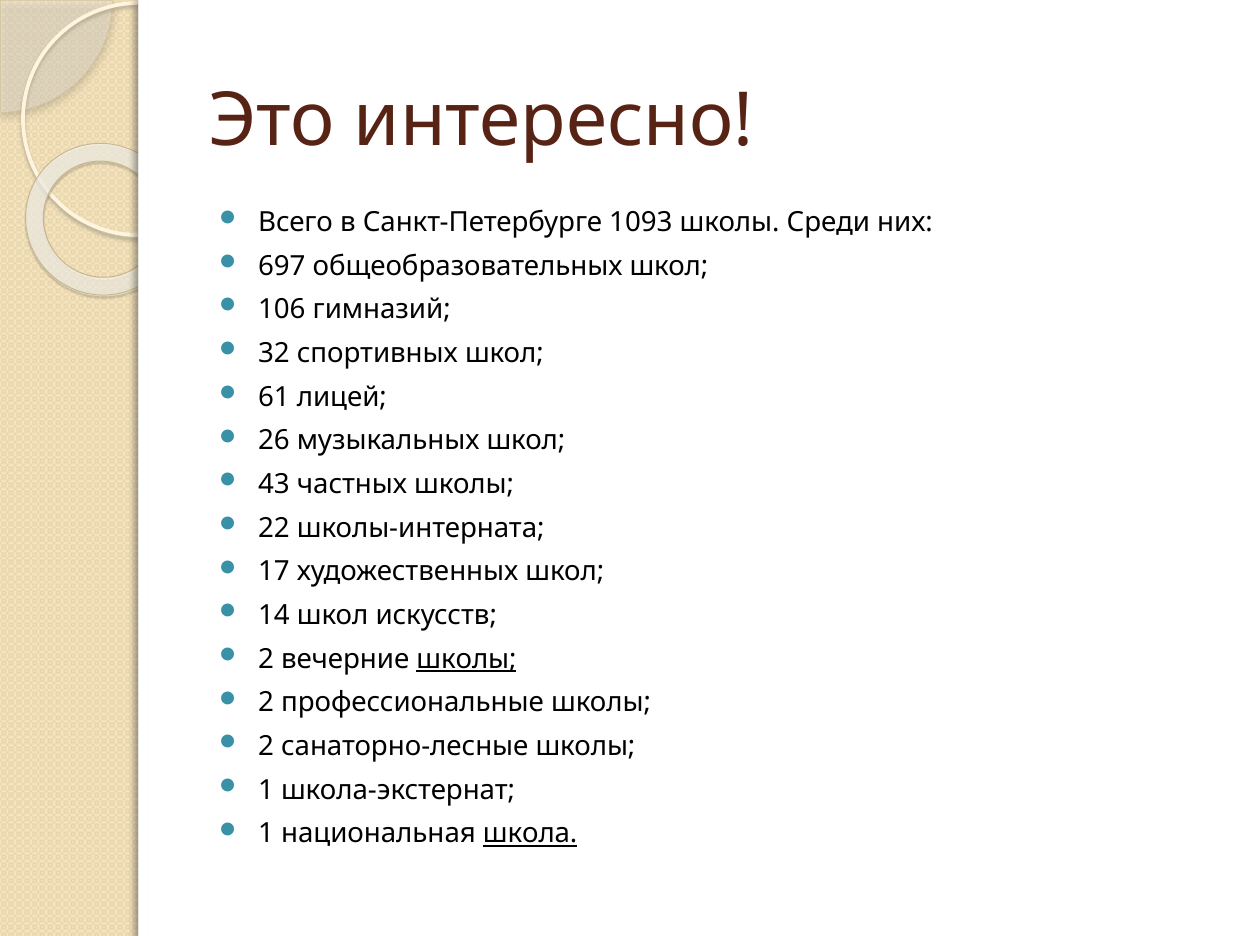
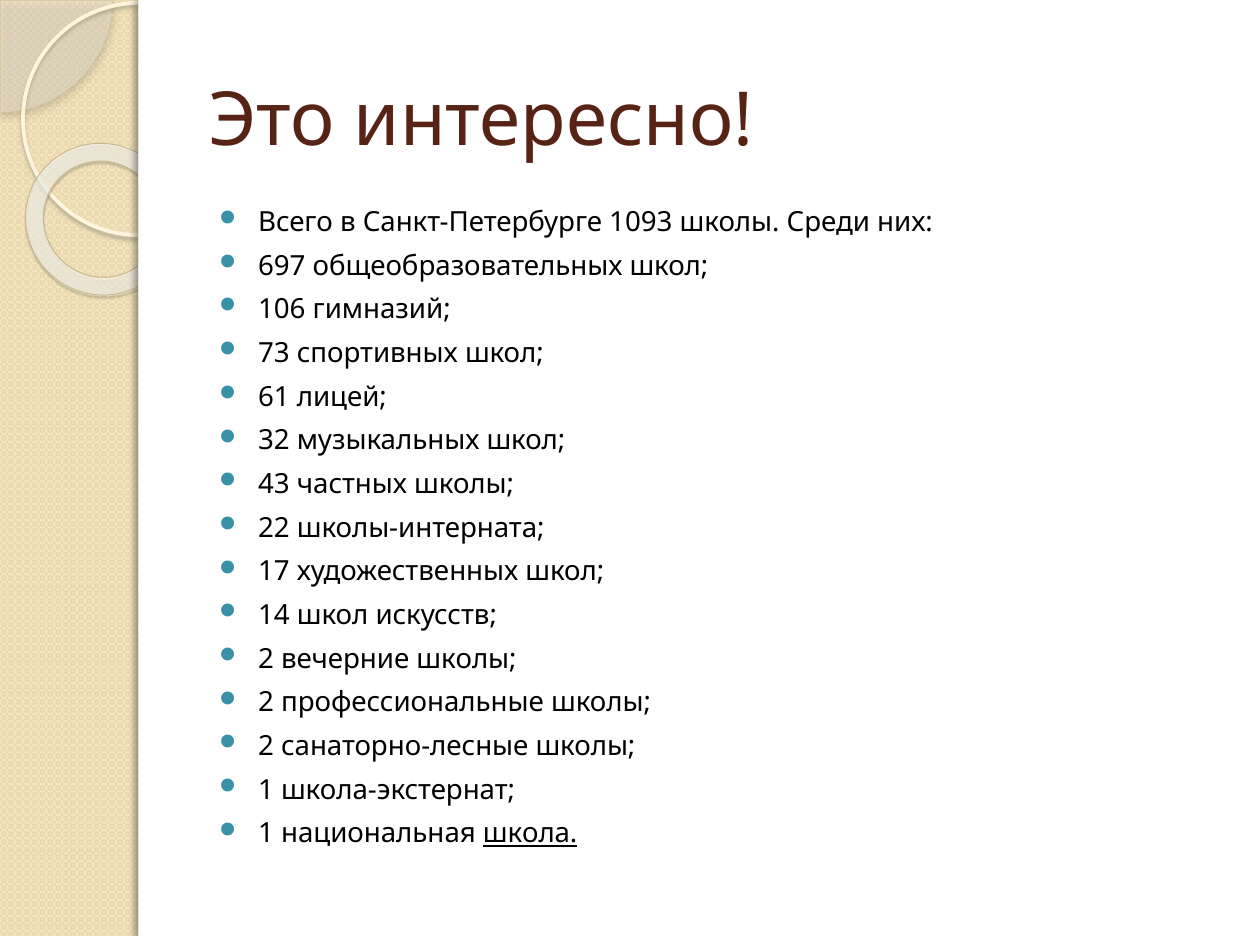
32: 32 -> 73
26: 26 -> 32
школы at (466, 659) underline: present -> none
